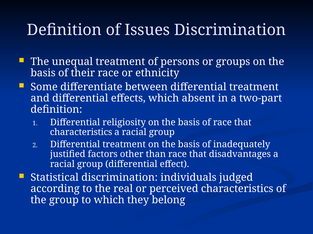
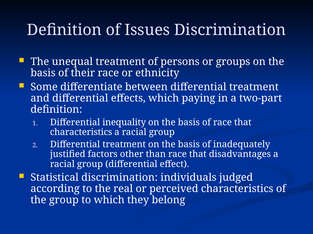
absent: absent -> paying
religiosity: religiosity -> inequality
